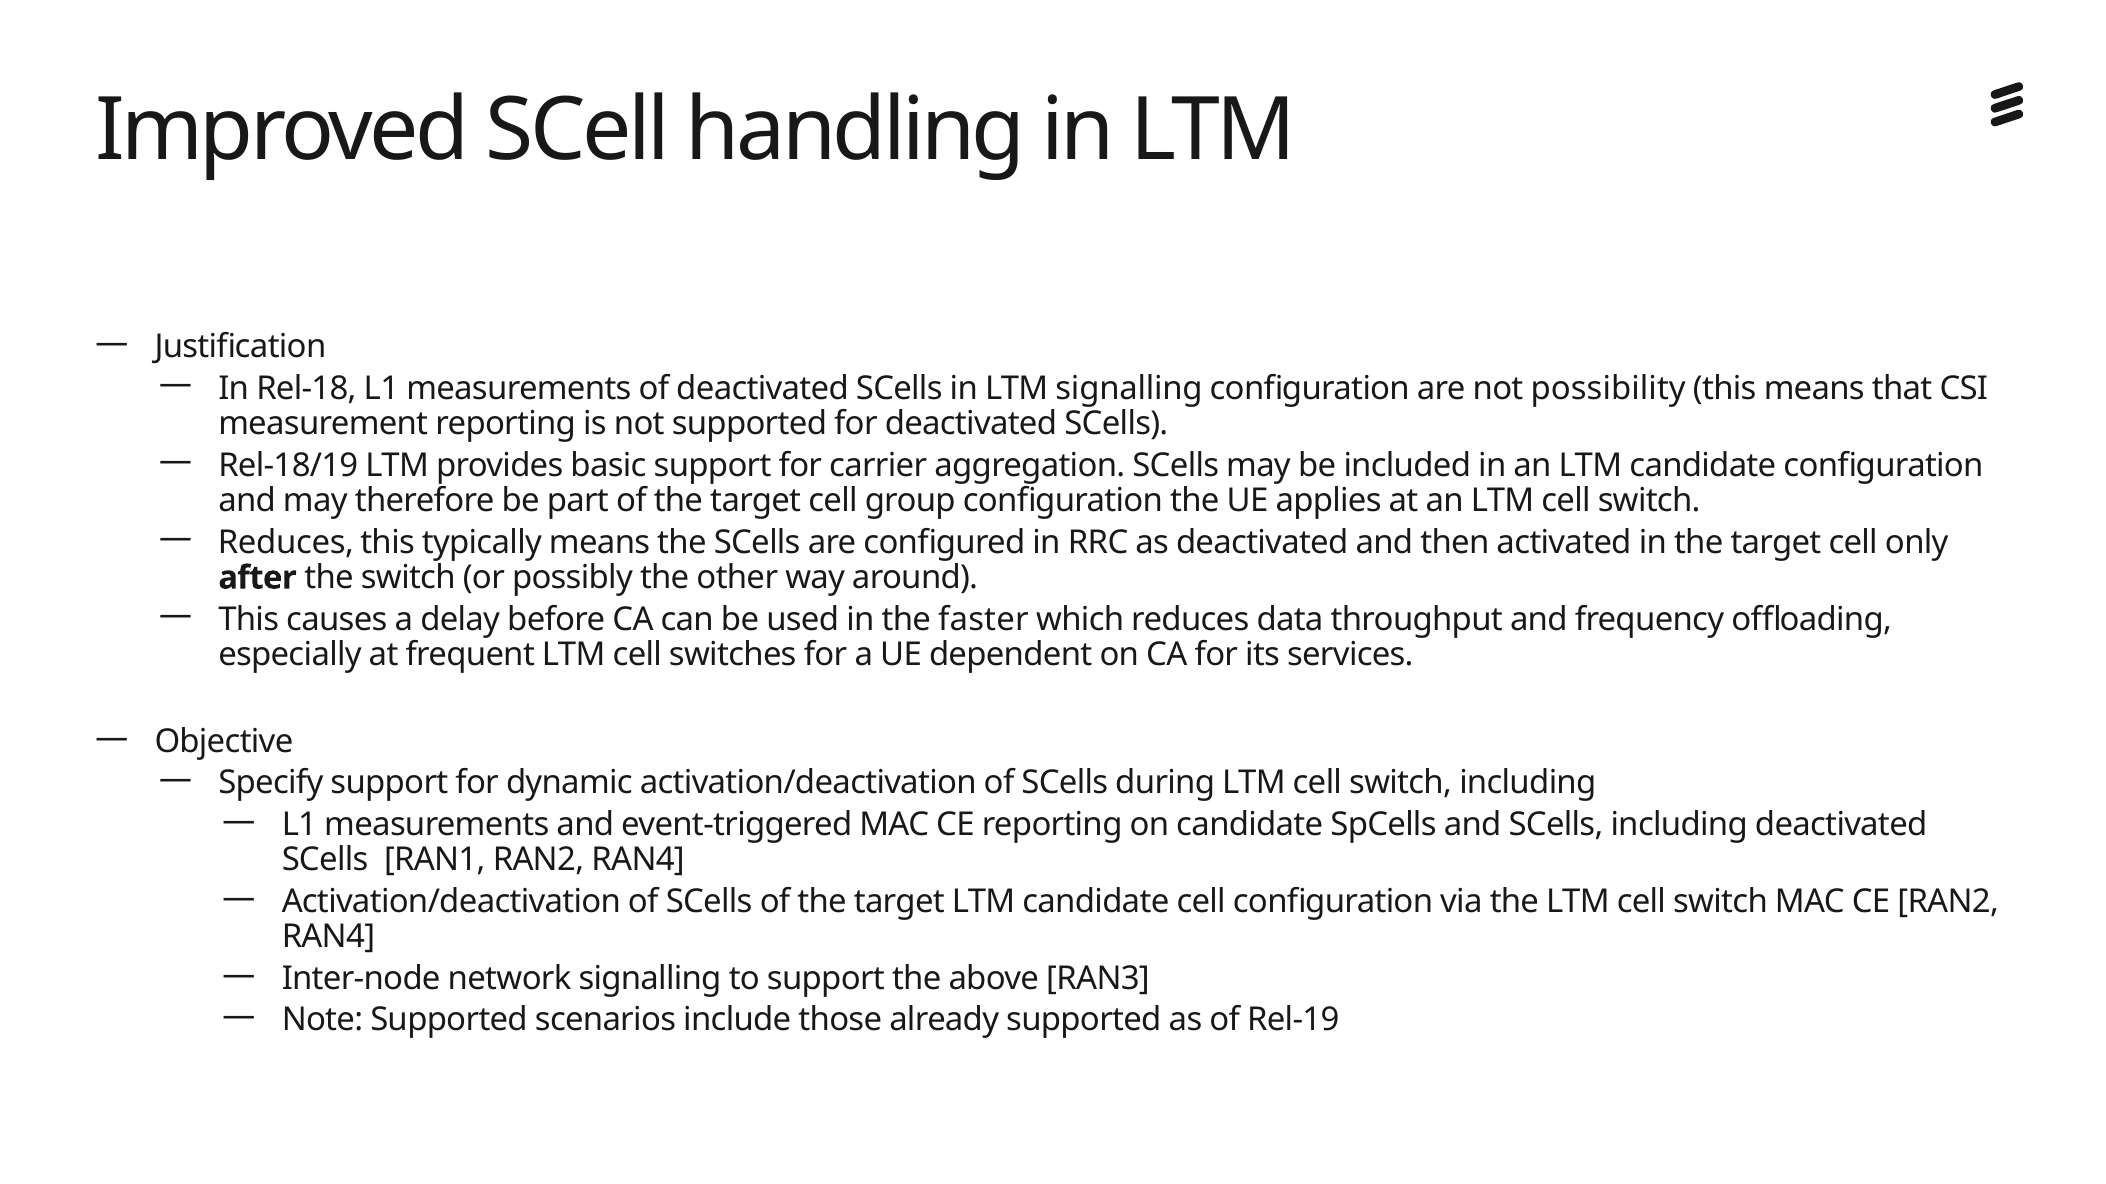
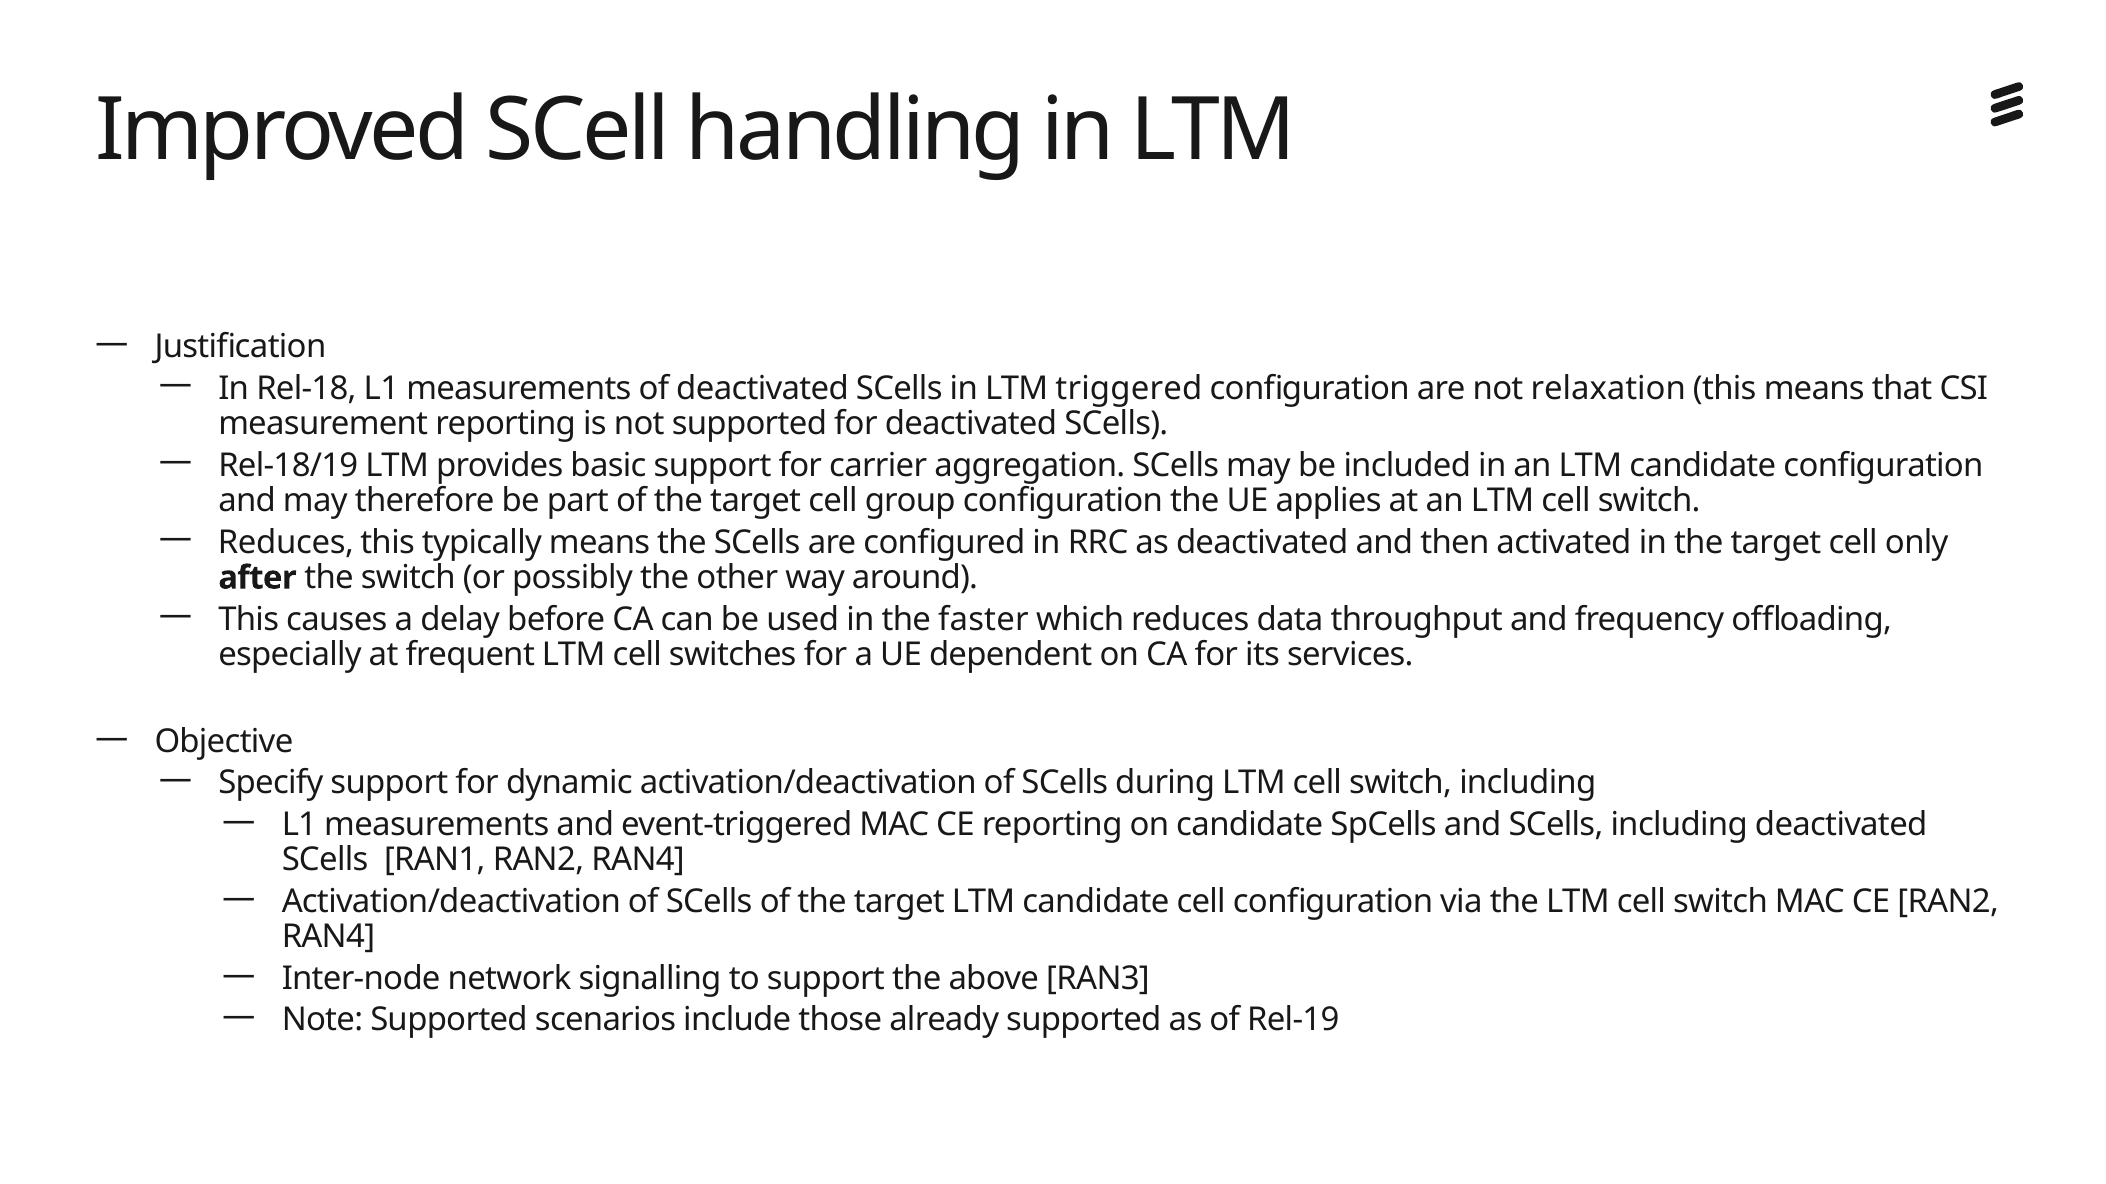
LTM signalling: signalling -> triggered
possibility: possibility -> relaxation
